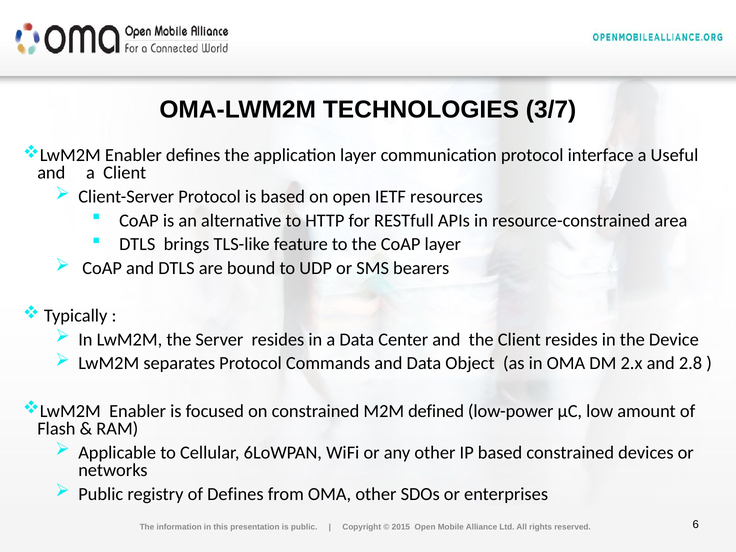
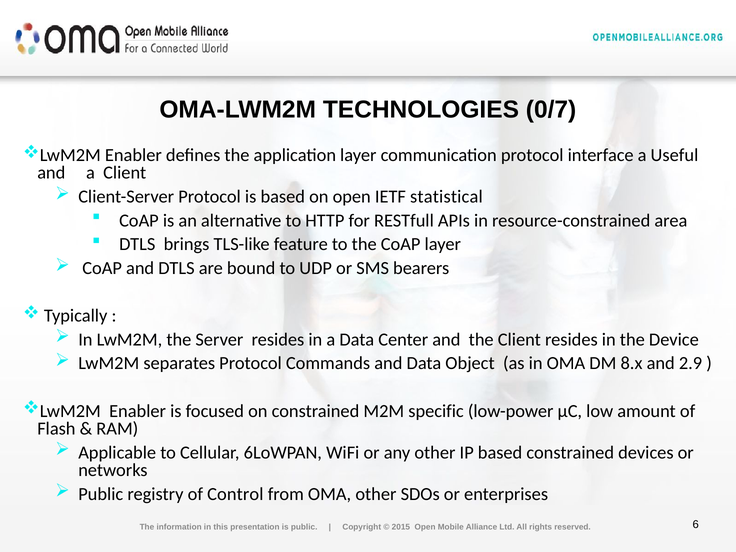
3/7: 3/7 -> 0/7
resources: resources -> statistical
2.x: 2.x -> 8.x
2.8: 2.8 -> 2.9
defined: defined -> specific
of Defines: Defines -> Control
